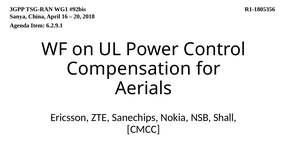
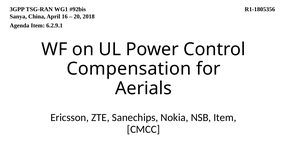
NSB Shall: Shall -> Item
